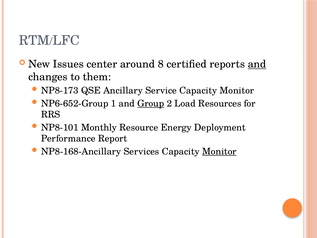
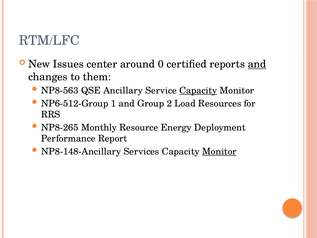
8: 8 -> 0
NP8-173: NP8-173 -> NP8-563
Capacity at (198, 90) underline: none -> present
NP6-652-Group: NP6-652-Group -> NP6-512-Group
Group underline: present -> none
NP8-101: NP8-101 -> NP8-265
NP8-168-Ancillary: NP8-168-Ancillary -> NP8-148-Ancillary
